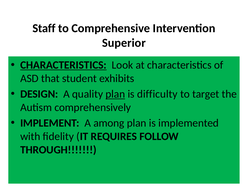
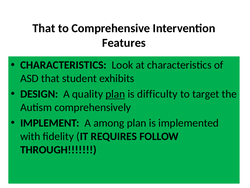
Staff at (44, 28): Staff -> That
Superior: Superior -> Features
CHARACTERISTICS at (63, 65) underline: present -> none
